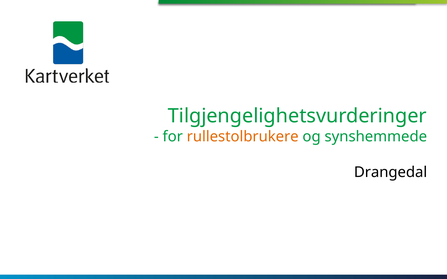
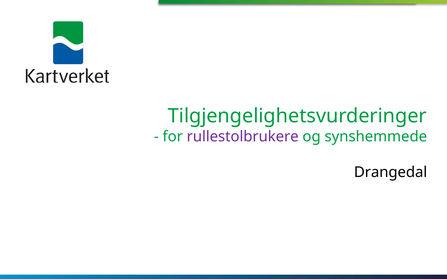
rullestolbrukere colour: orange -> purple
